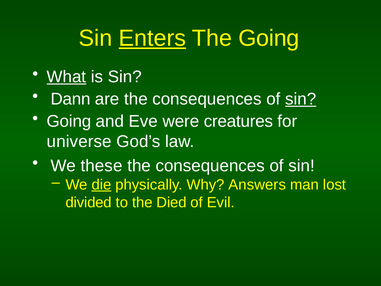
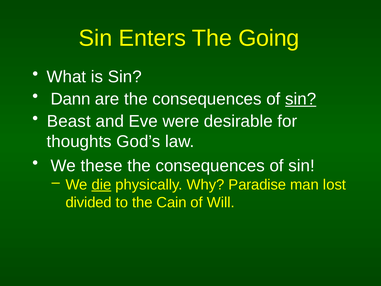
Enters underline: present -> none
What underline: present -> none
Going at (69, 121): Going -> Beast
creatures: creatures -> desirable
universe: universe -> thoughts
Answers: Answers -> Paradise
Died: Died -> Cain
Evil: Evil -> Will
